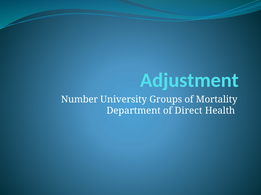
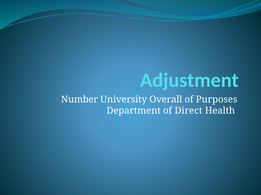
Groups: Groups -> Overall
Mortality: Mortality -> Purposes
